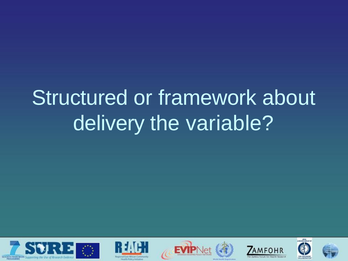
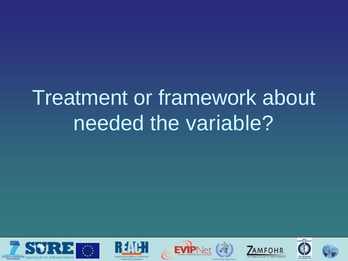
Structured: Structured -> Treatment
delivery: delivery -> needed
